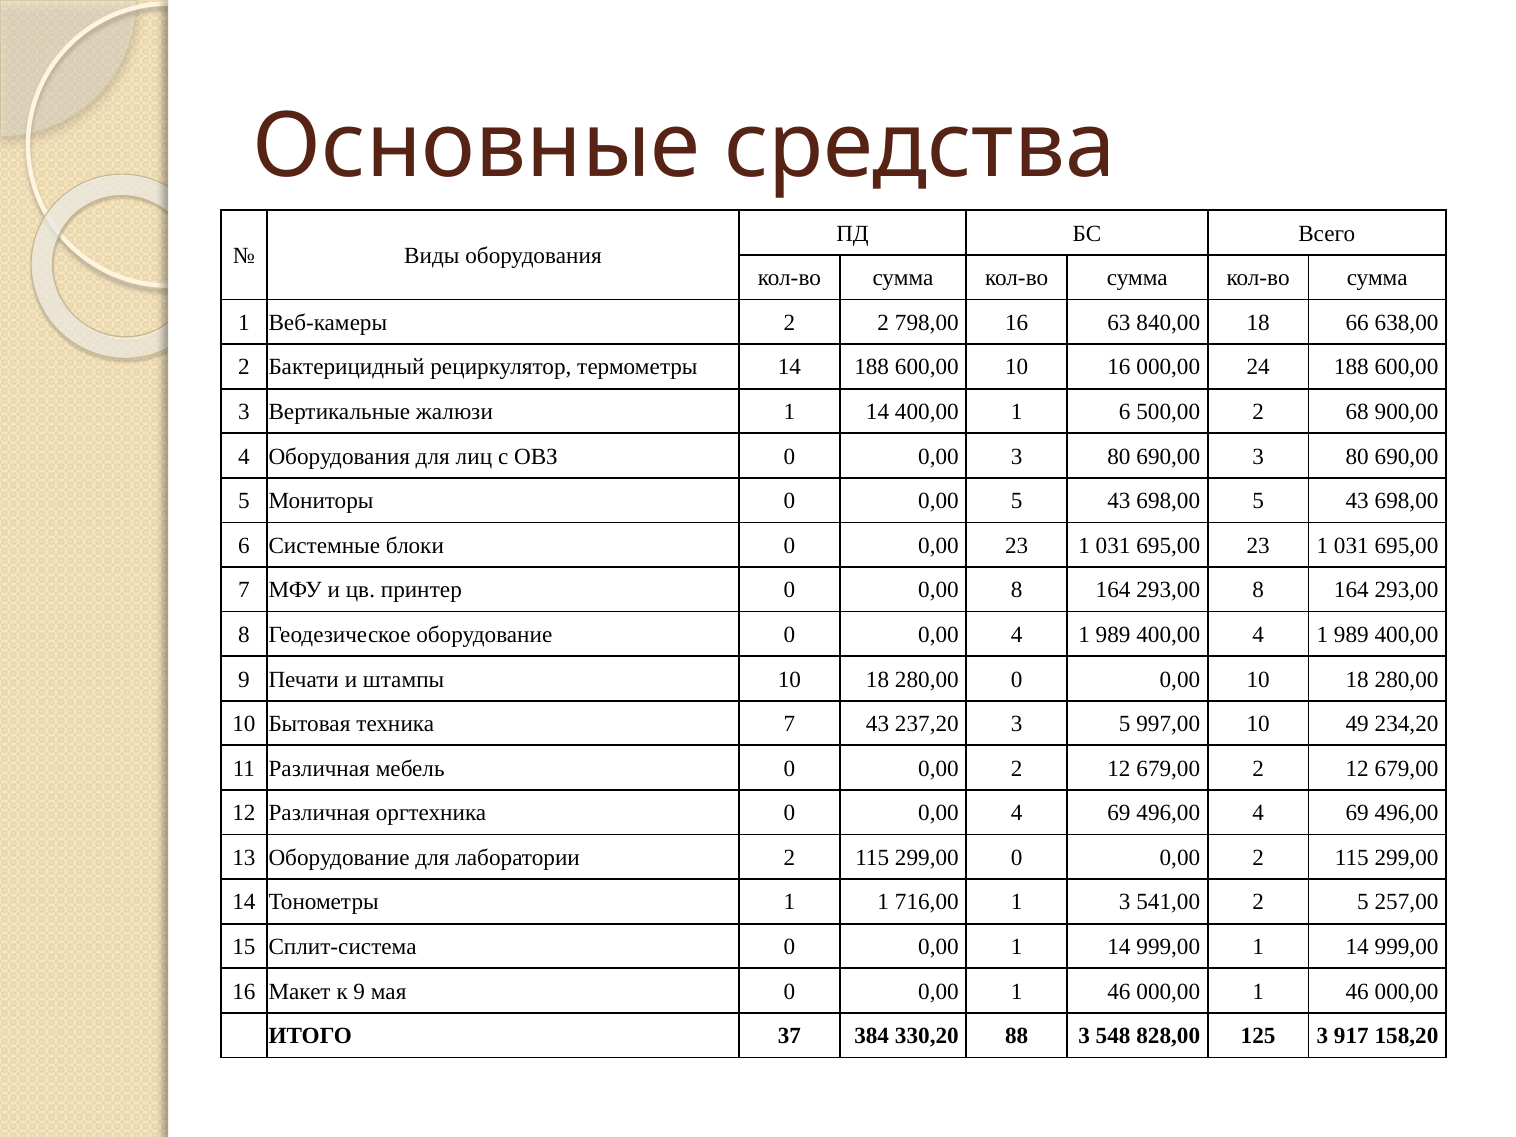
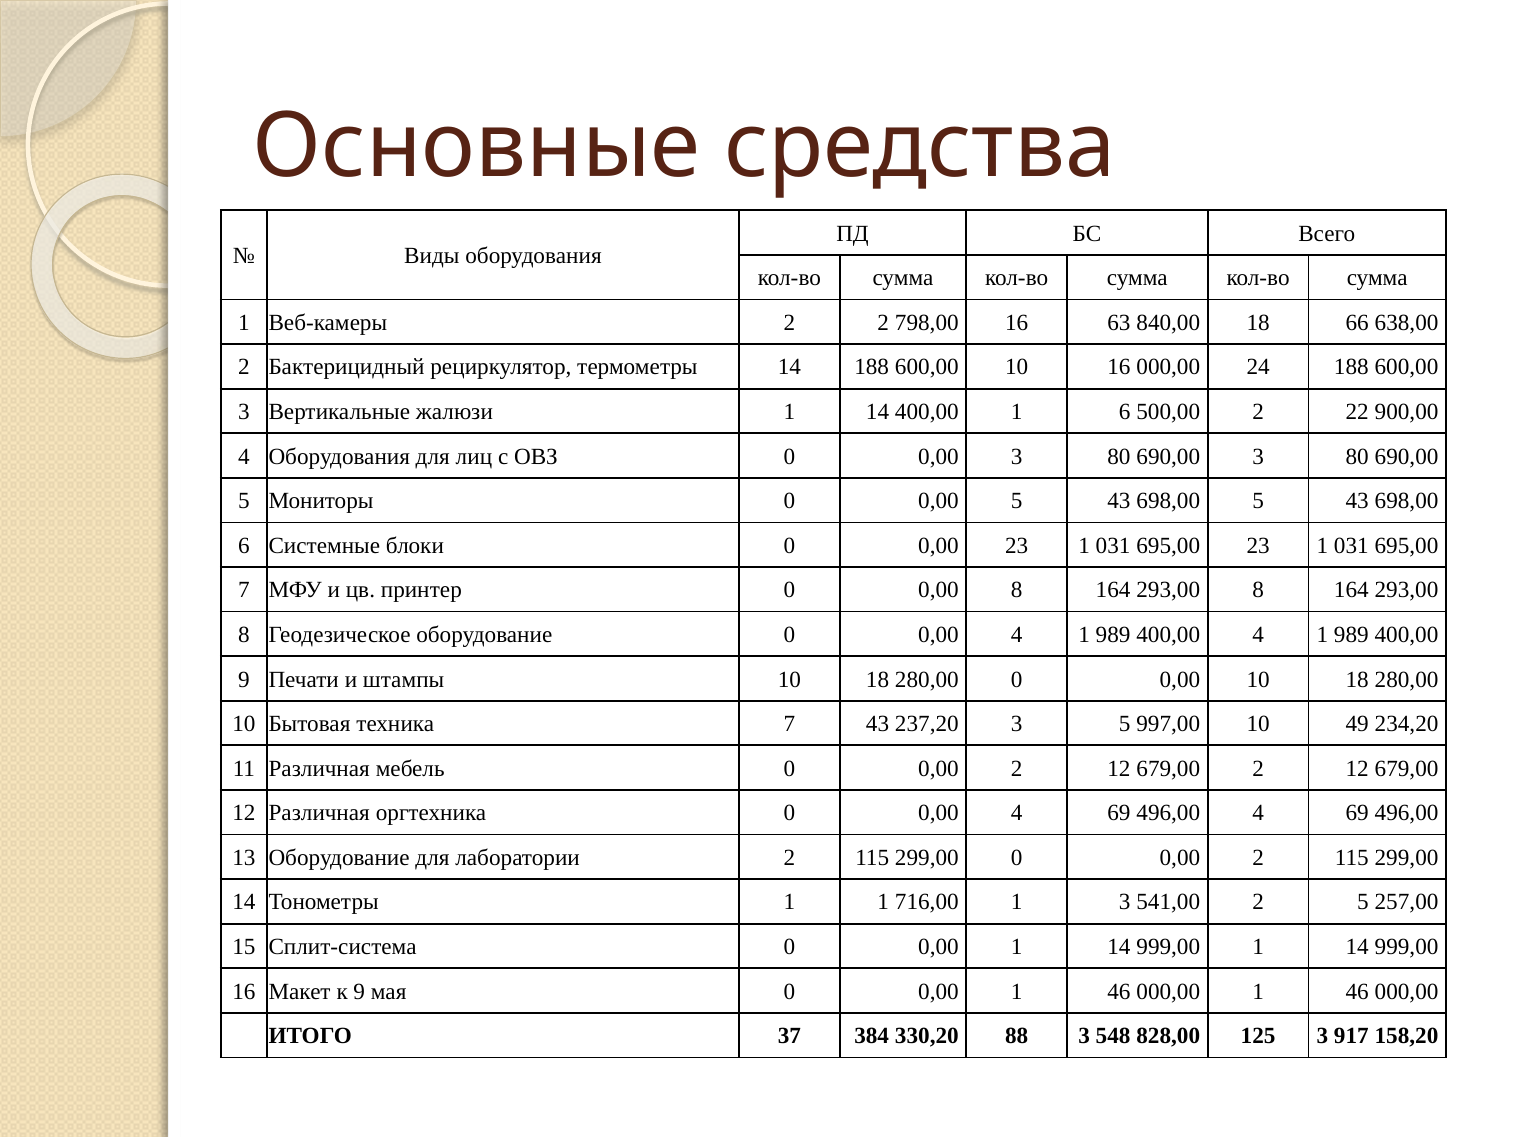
68: 68 -> 22
